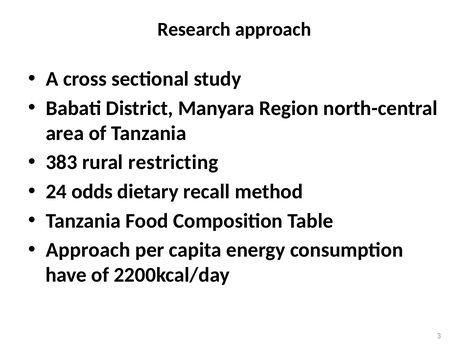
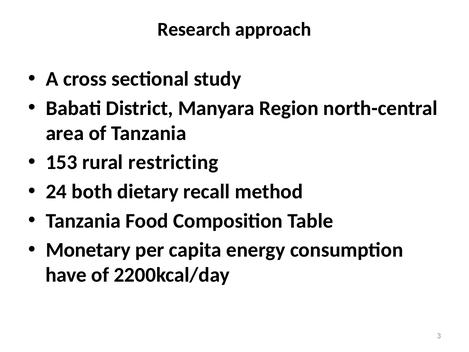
383: 383 -> 153
odds: odds -> both
Approach at (88, 250): Approach -> Monetary
